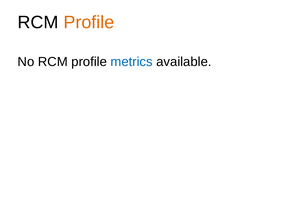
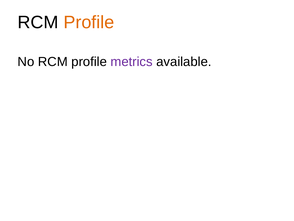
metrics colour: blue -> purple
